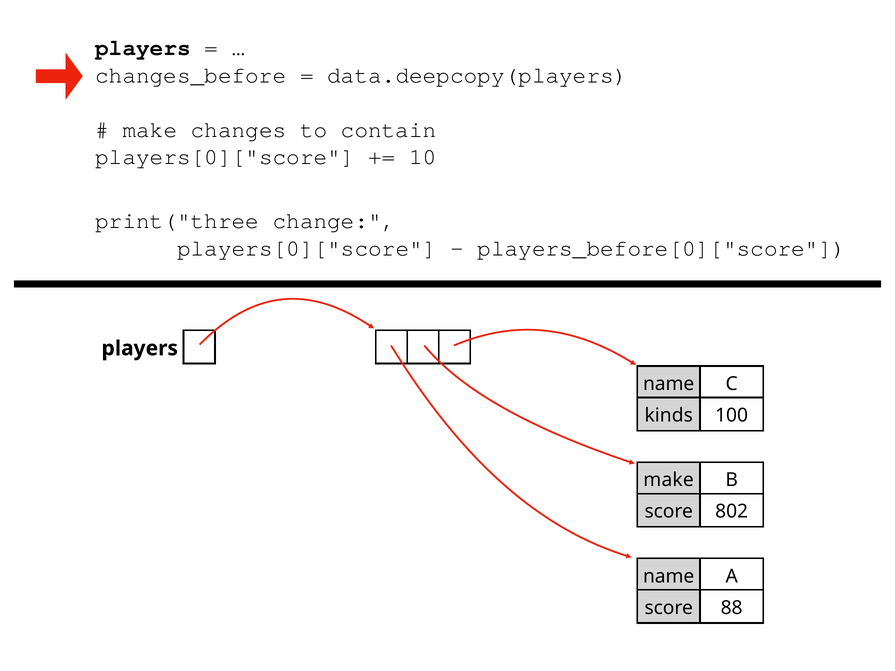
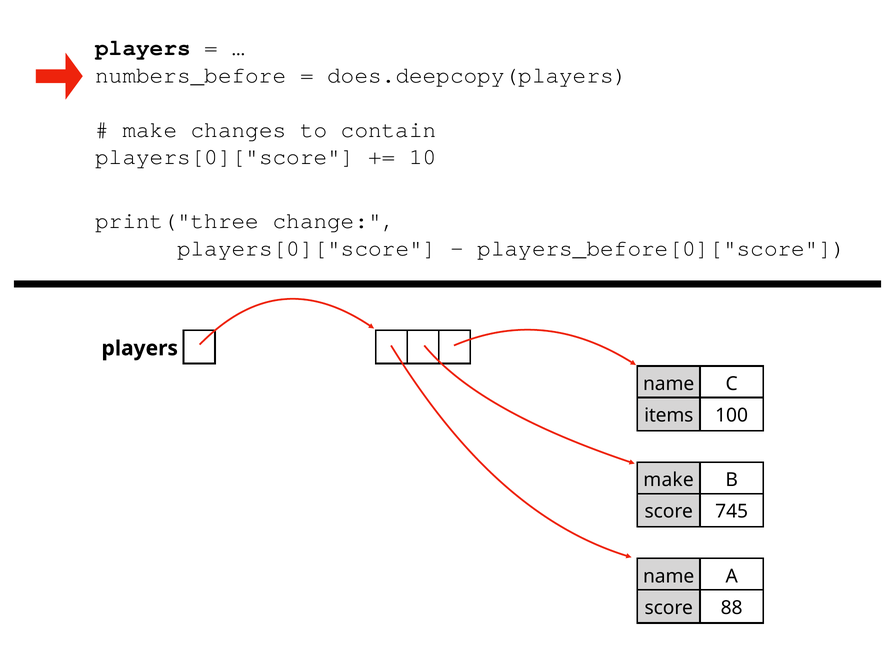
changes_before: changes_before -> numbers_before
data.deepcopy(players: data.deepcopy(players -> does.deepcopy(players
kinds: kinds -> items
802: 802 -> 745
